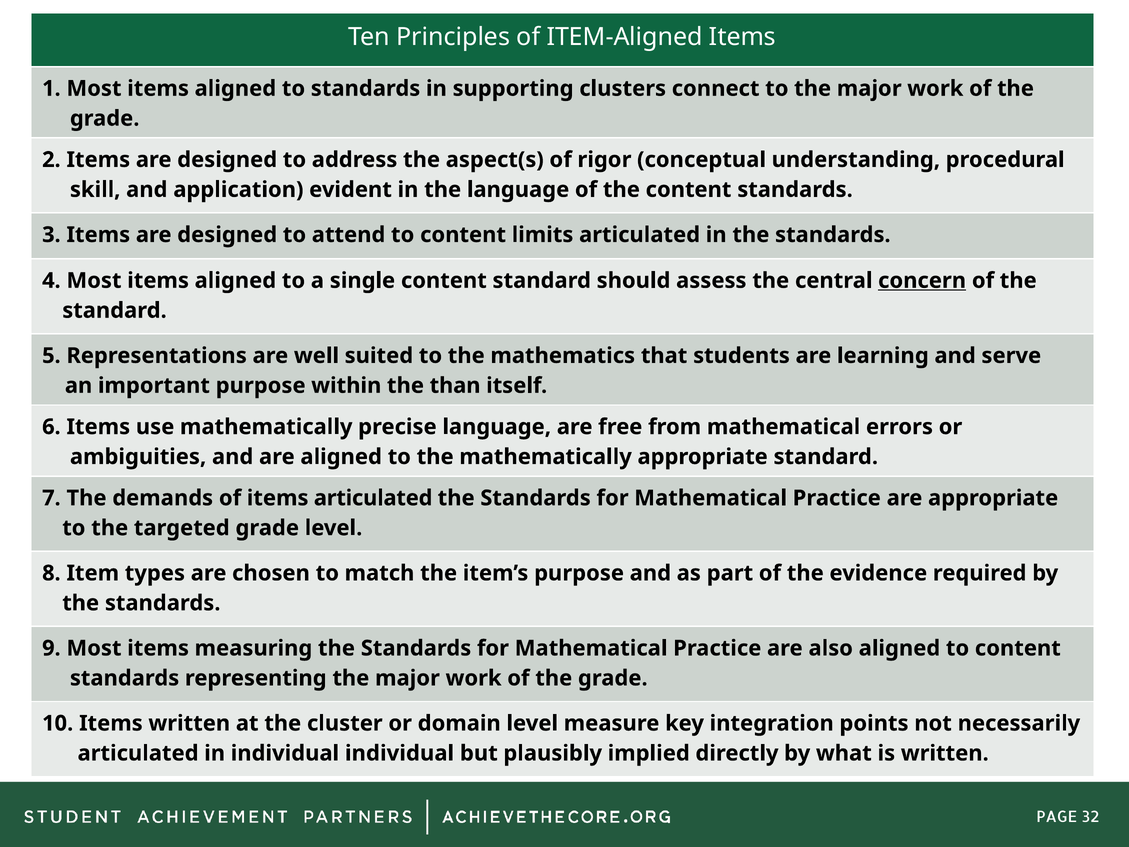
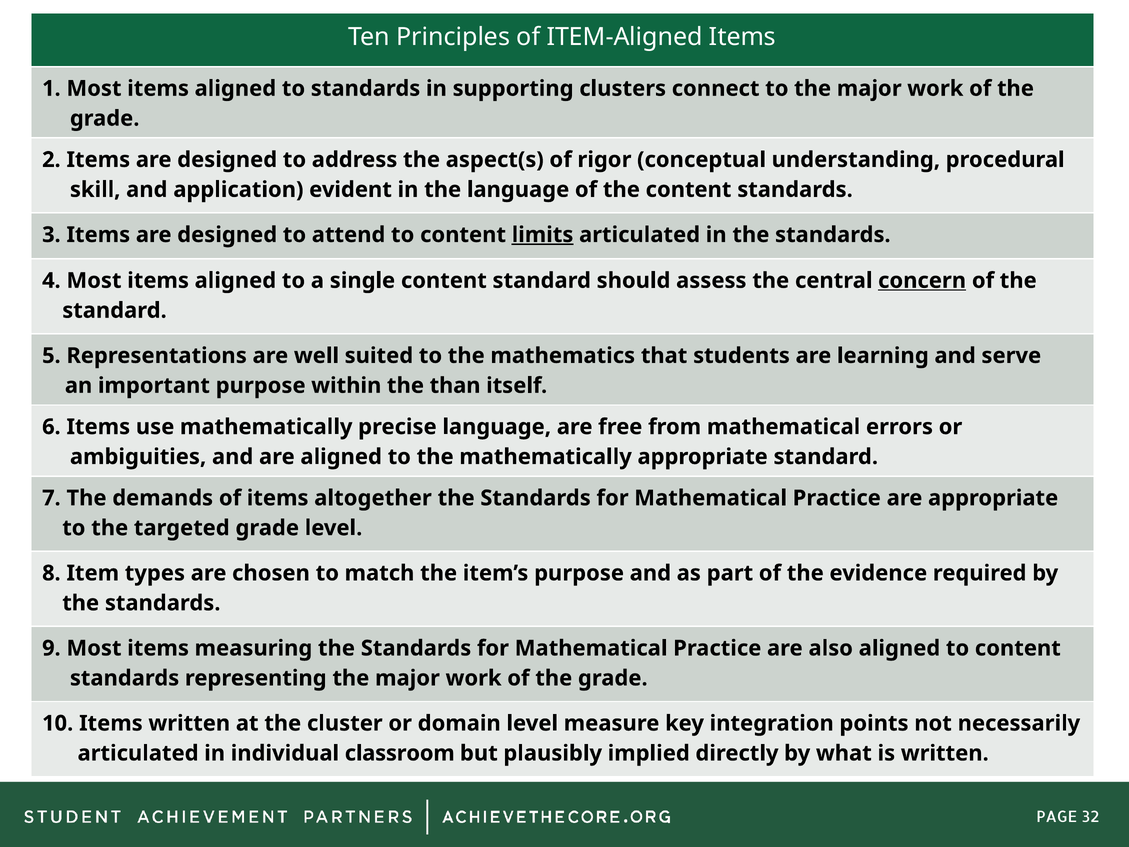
limits underline: none -> present
items articulated: articulated -> altogether
individual individual: individual -> classroom
